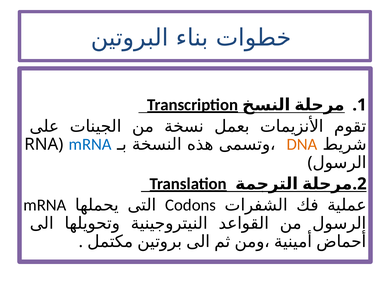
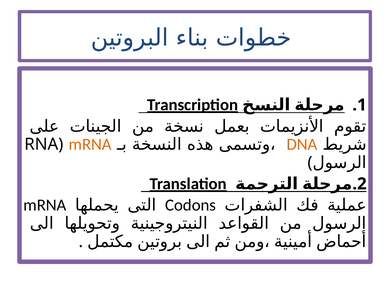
mRNA at (90, 144) colour: blue -> orange
